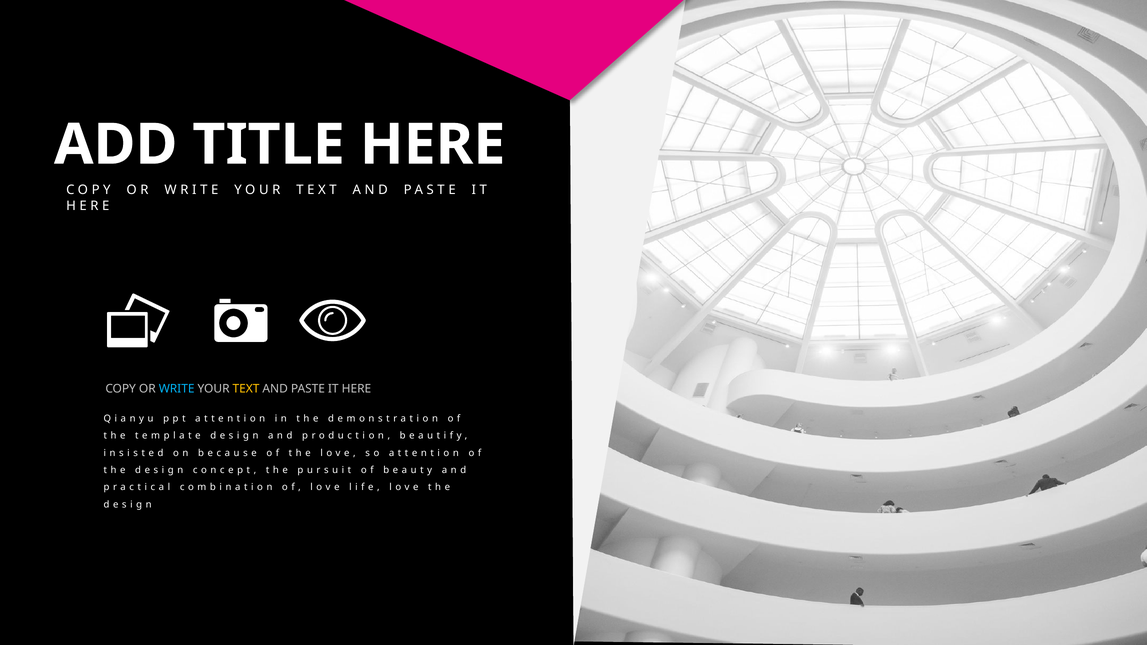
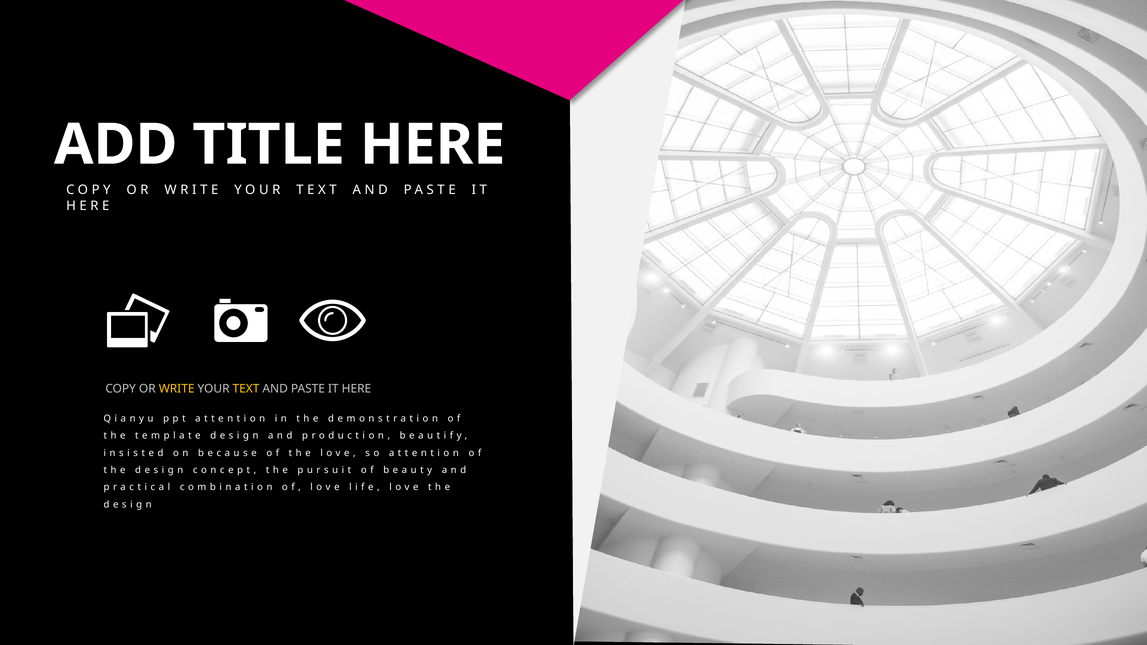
WRITE colour: light blue -> yellow
